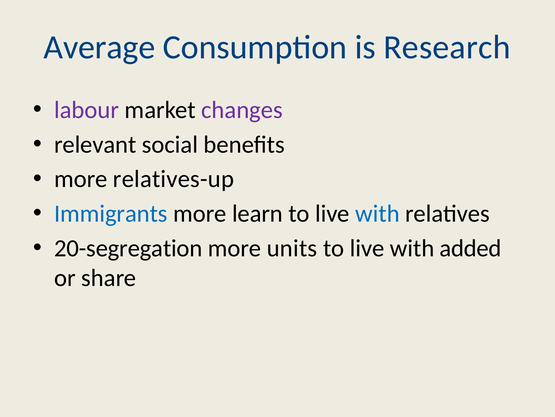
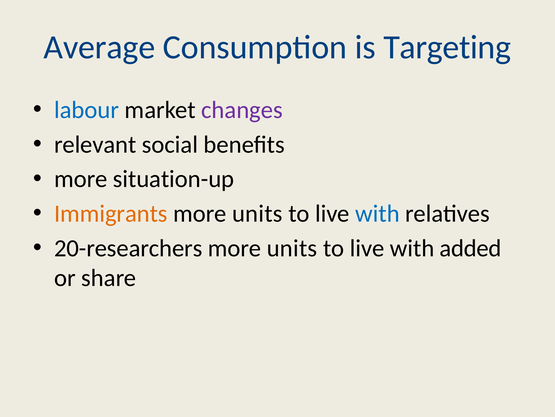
Research: Research -> Targeting
labour colour: purple -> blue
relatives-up: relatives-up -> situation-up
Immigrants colour: blue -> orange
learn at (257, 213): learn -> units
20-segregation: 20-segregation -> 20-researchers
